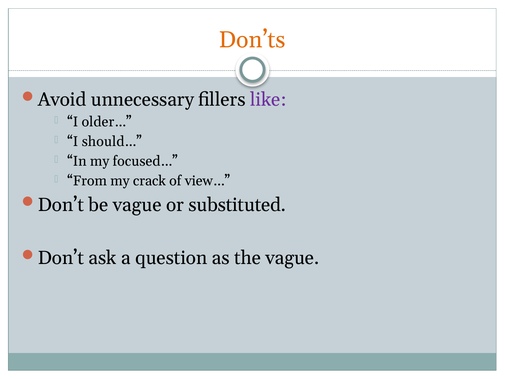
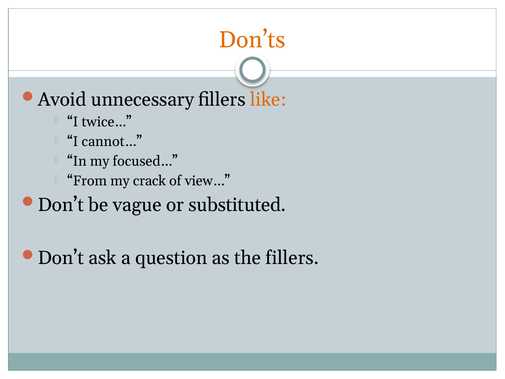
like colour: purple -> orange
older…: older… -> twice…
should…: should… -> cannot…
the vague: vague -> fillers
